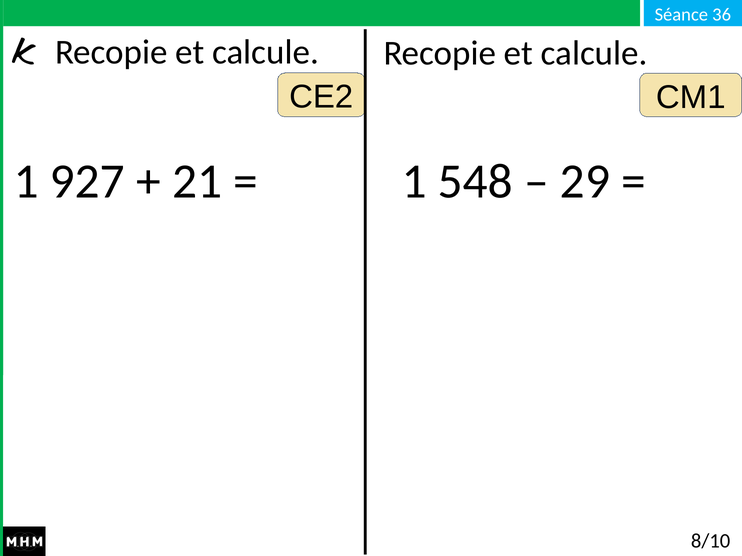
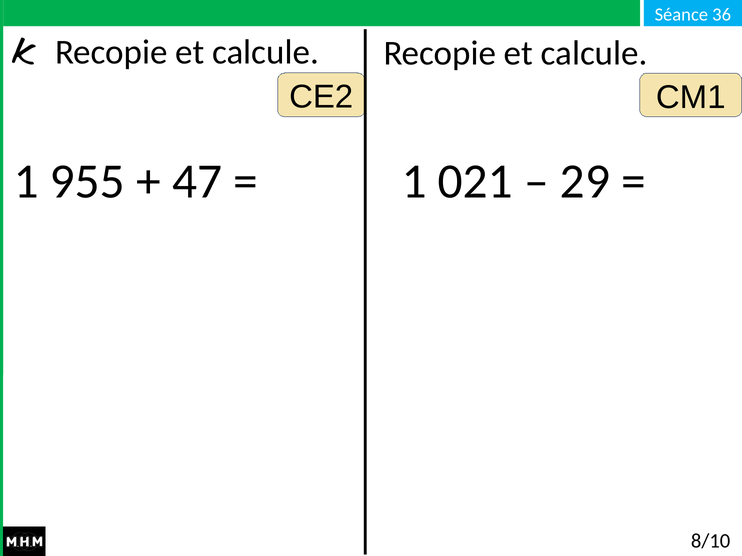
927: 927 -> 955
21: 21 -> 47
548: 548 -> 021
